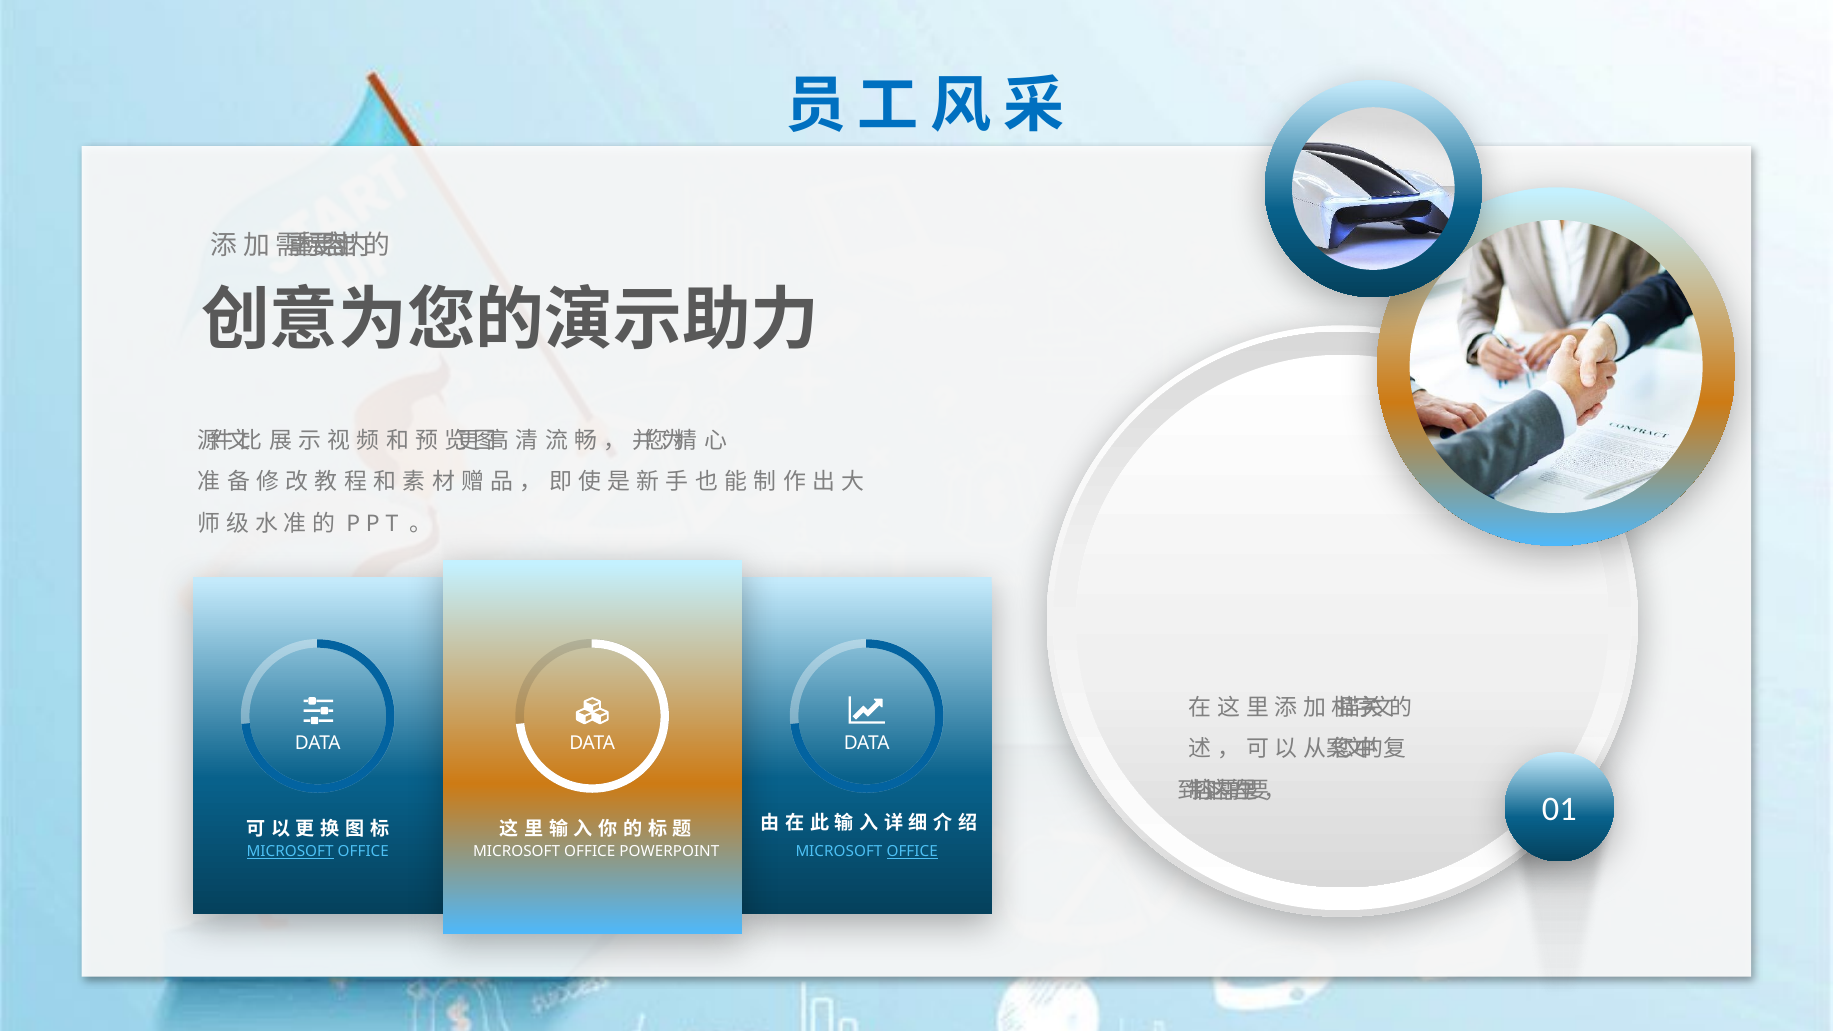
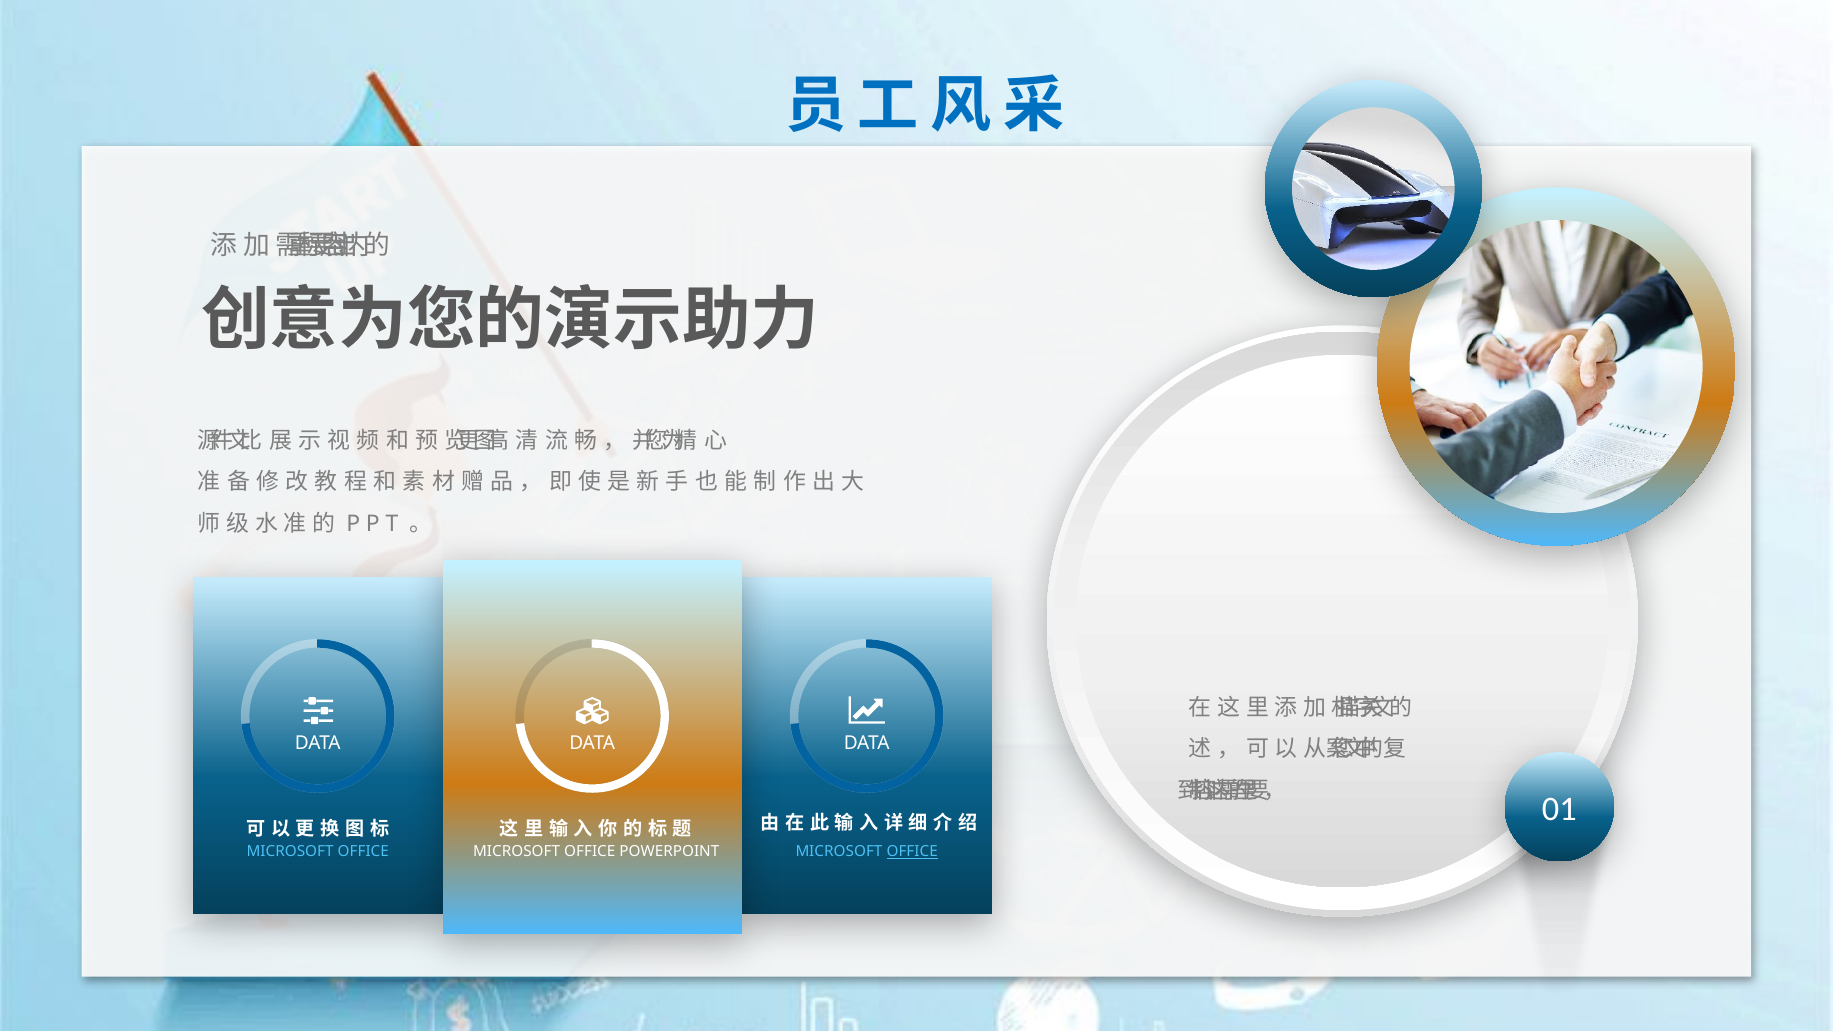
MICROSOFT at (290, 852) underline: present -> none
